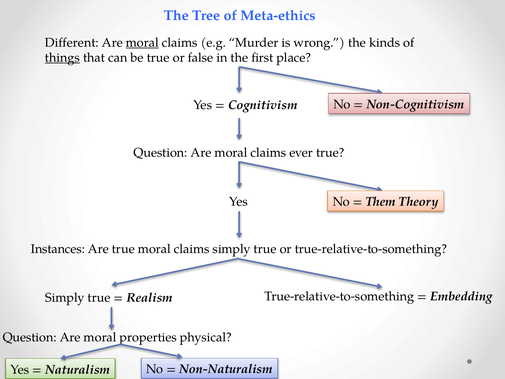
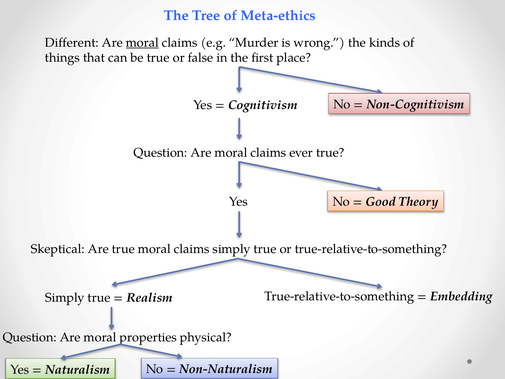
things underline: present -> none
Them: Them -> Good
Instances: Instances -> Skeptical
